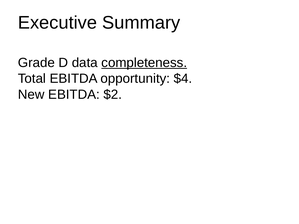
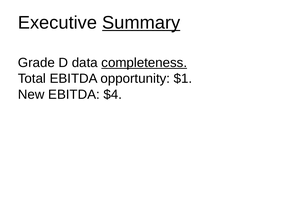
Summary underline: none -> present
$4: $4 -> $1
$2: $2 -> $4
